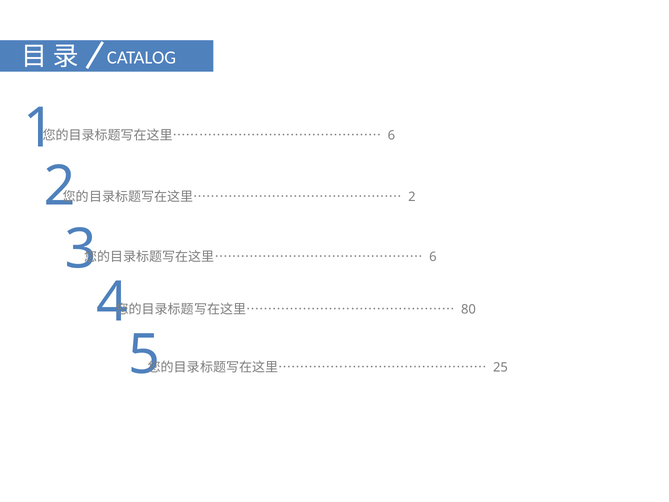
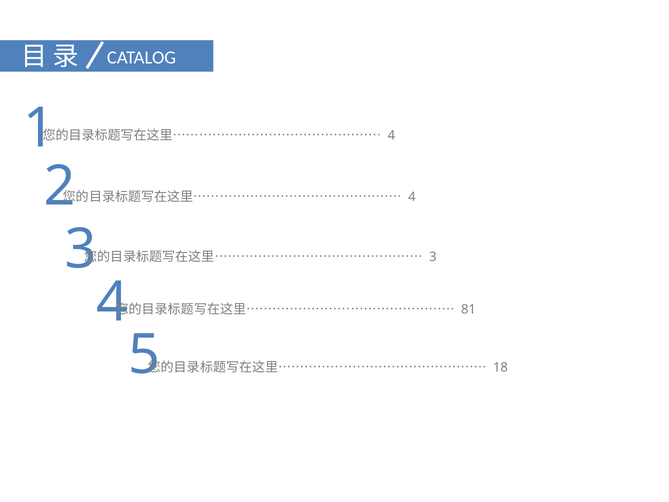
6 at (391, 136): 6 -> 4
2 at (412, 197): 2 -> 4
6 at (433, 257): 6 -> 3
80: 80 -> 81
25: 25 -> 18
